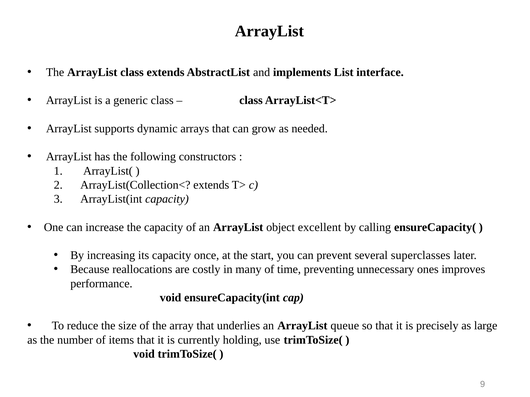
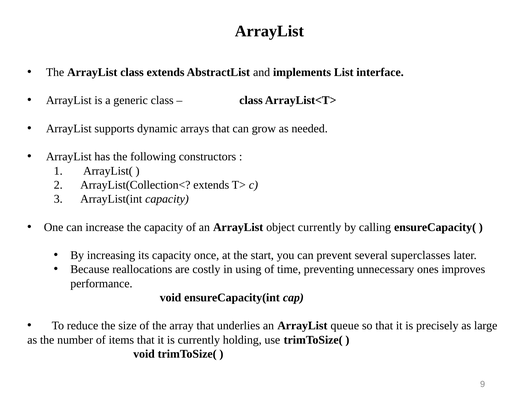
object excellent: excellent -> currently
many: many -> using
